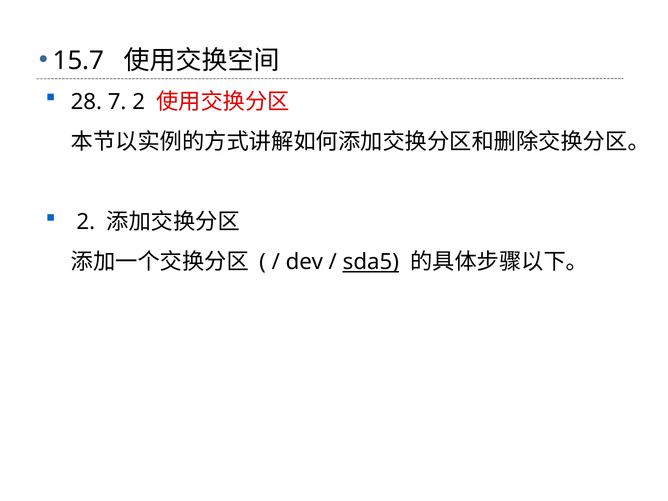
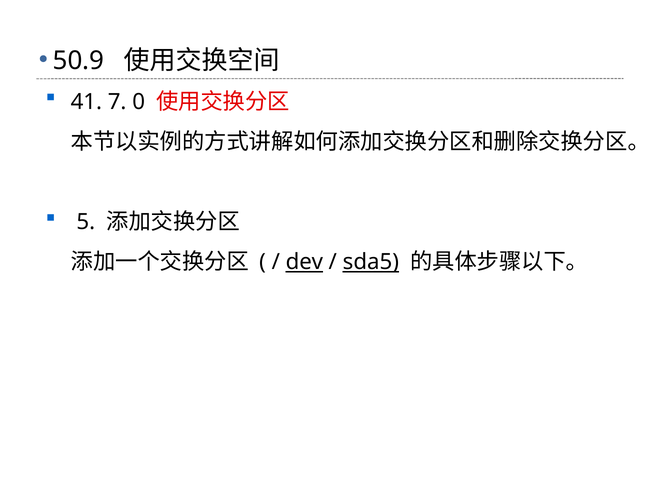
15.7: 15.7 -> 50.9
28: 28 -> 41
7 2: 2 -> 0
2 at (86, 222): 2 -> 5
dev underline: none -> present
